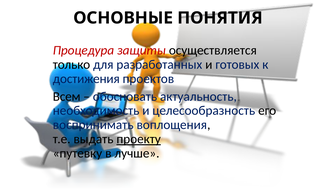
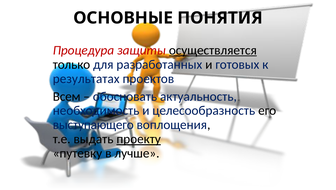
осуществляется underline: none -> present
достижения: достижения -> результатах
воспринимать: воспринимать -> выступающего
